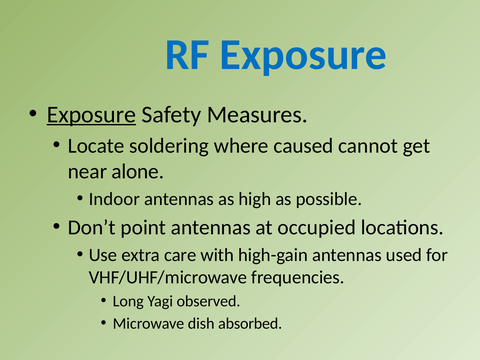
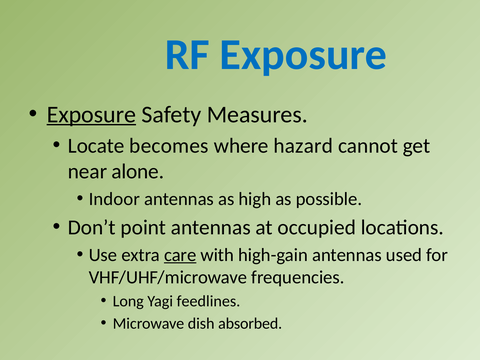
soldering: soldering -> becomes
caused: caused -> hazard
care underline: none -> present
observed: observed -> feedlines
